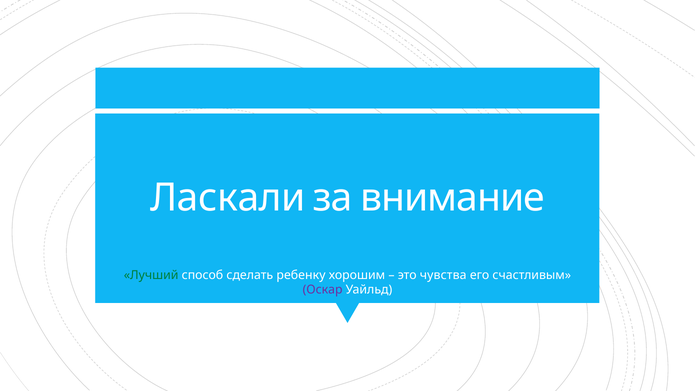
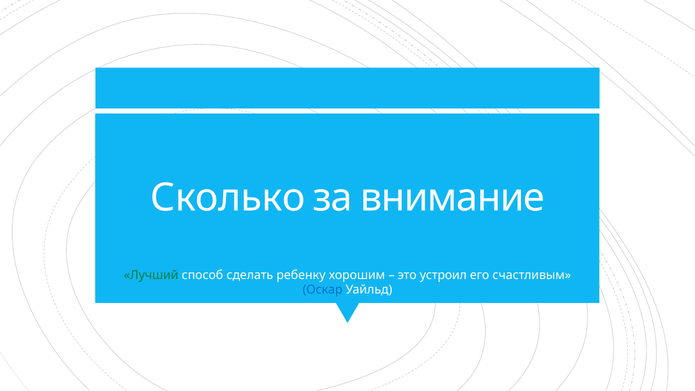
Ласкали: Ласкали -> Сколько
чувства: чувства -> устроил
Оскар colour: purple -> blue
